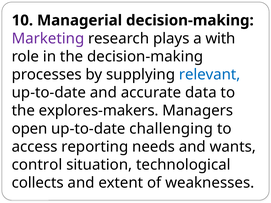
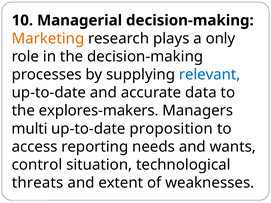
Marketing colour: purple -> orange
with: with -> only
open: open -> multi
challenging: challenging -> proposition
collects: collects -> threats
